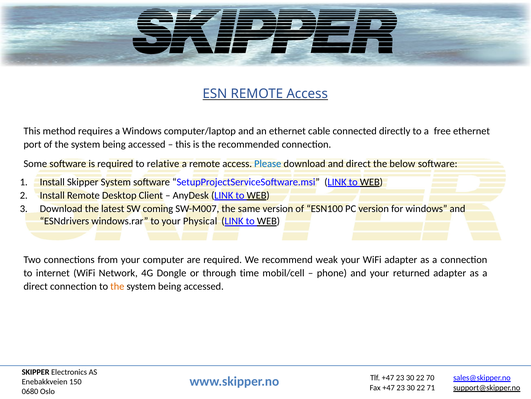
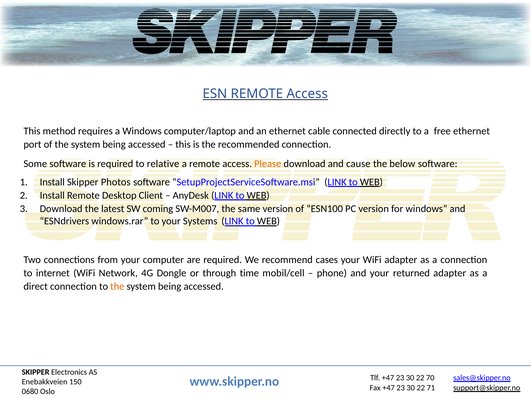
Please colour: blue -> orange
and direct: direct -> cause
Skipper System: System -> Photos
Physical: Physical -> Systems
weak: weak -> cases
